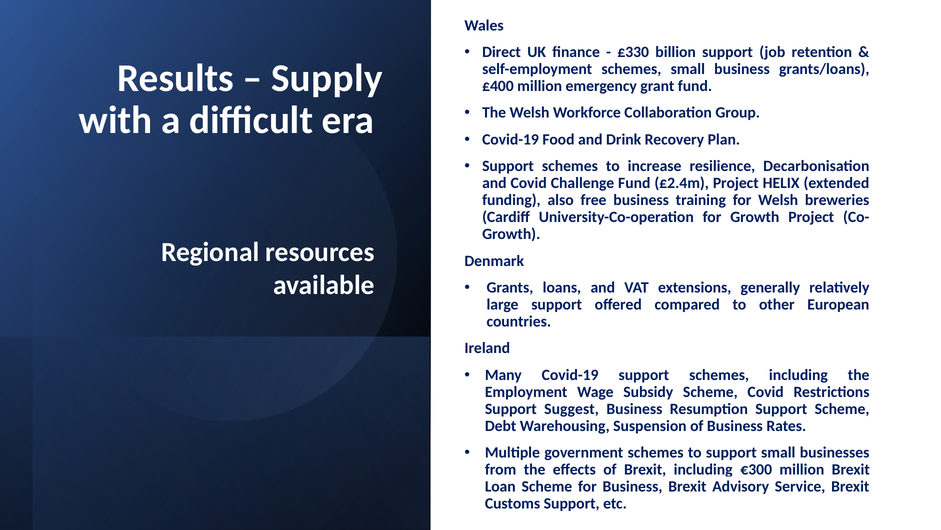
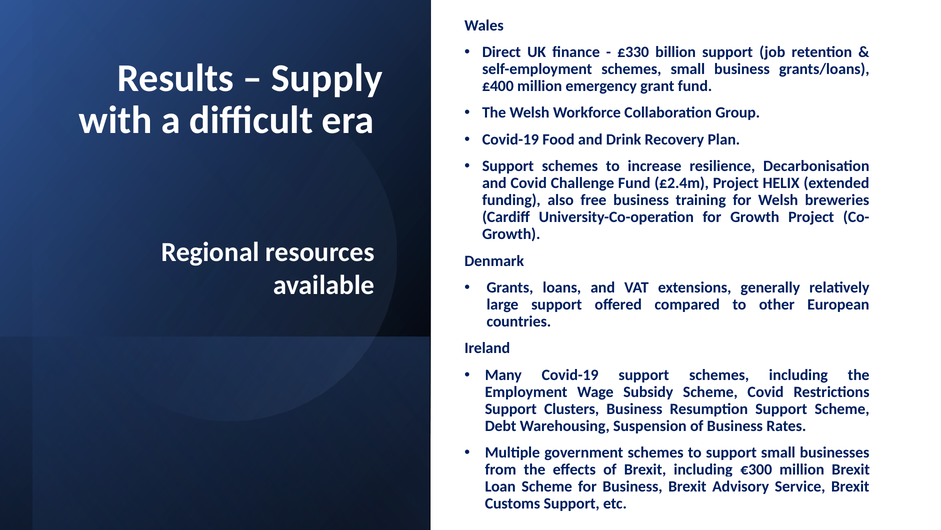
Suggest: Suggest -> Clusters
